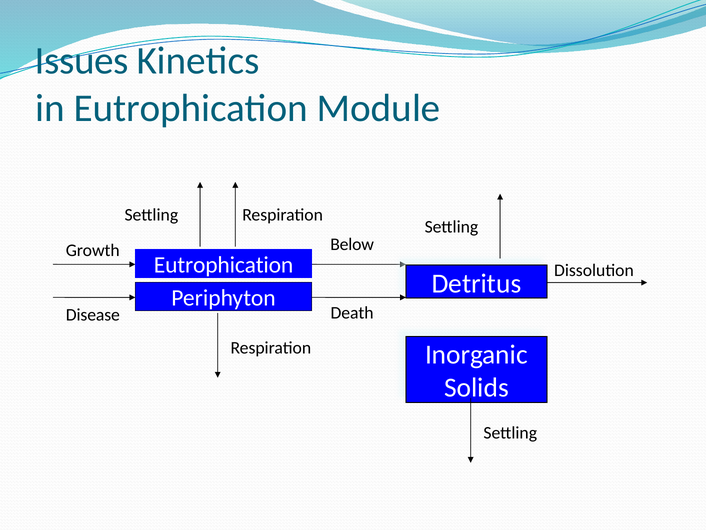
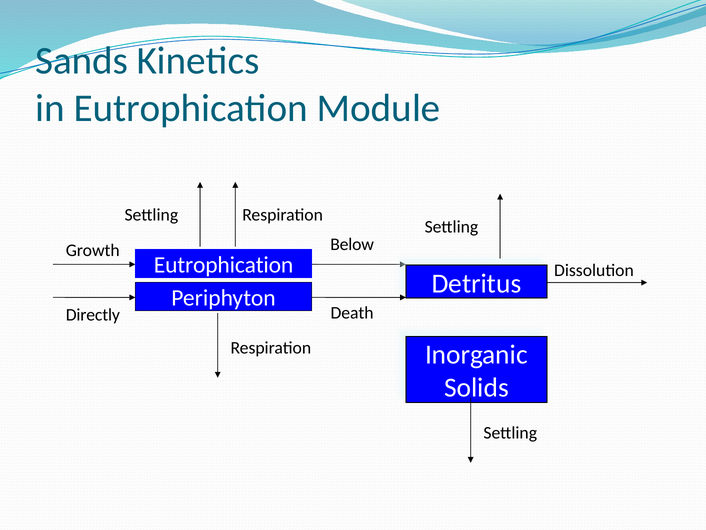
Issues: Issues -> Sands
Disease: Disease -> Directly
